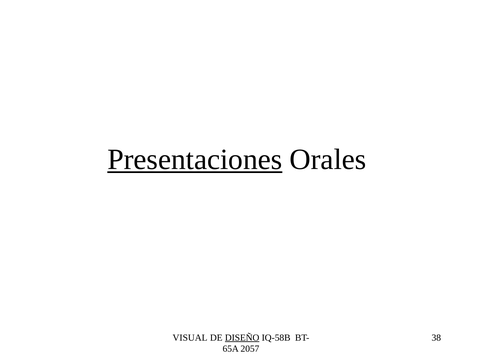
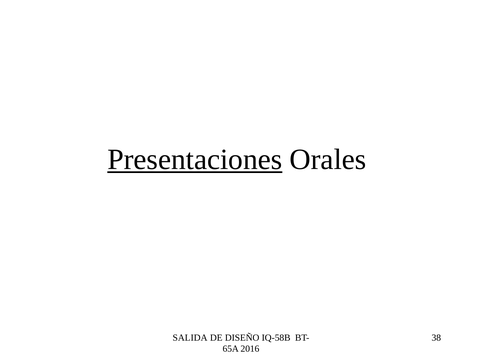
VISUAL: VISUAL -> SALIDA
DISEÑO underline: present -> none
2057: 2057 -> 2016
